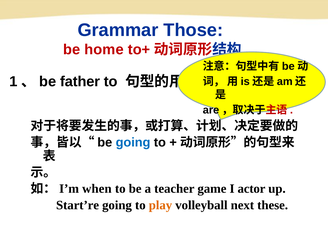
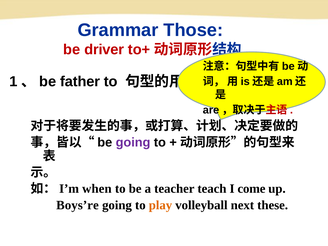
home: home -> driver
going at (133, 142) colour: blue -> purple
game: game -> teach
actor: actor -> come
Start’re: Start’re -> Boys’re
